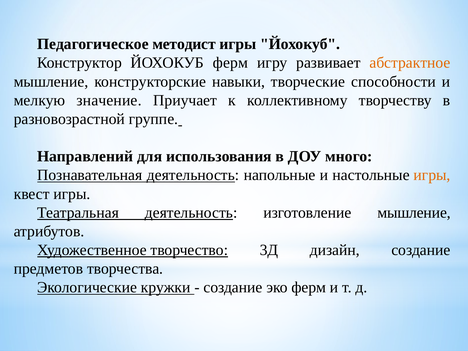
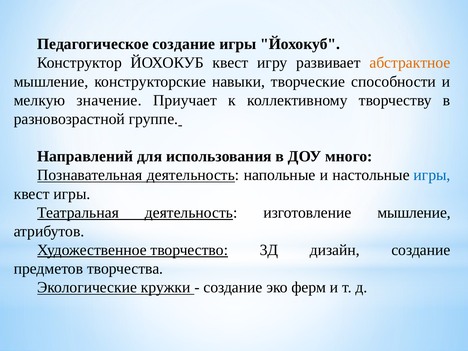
Педагогическое методист: методист -> создание
ЙОХОКУБ ферм: ферм -> квест
игры at (432, 175) colour: orange -> blue
